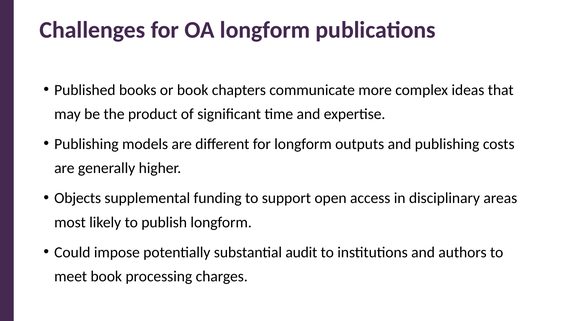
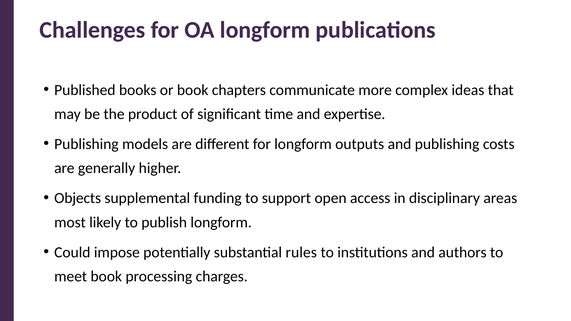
audit: audit -> rules
